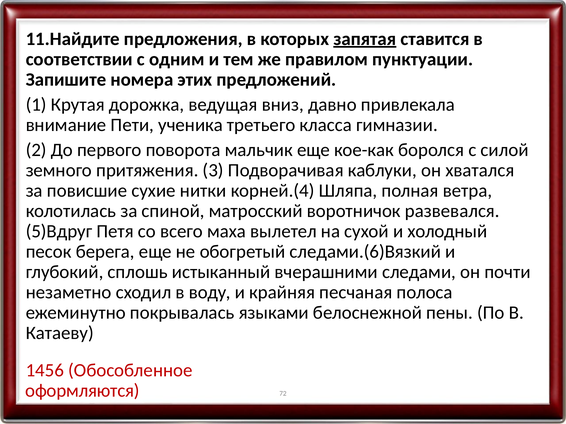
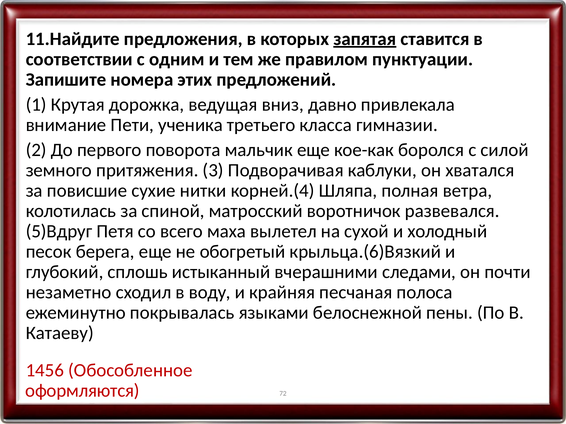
следами.(6)Вязкий: следами.(6)Вязкий -> крыльца.(6)Вязкий
